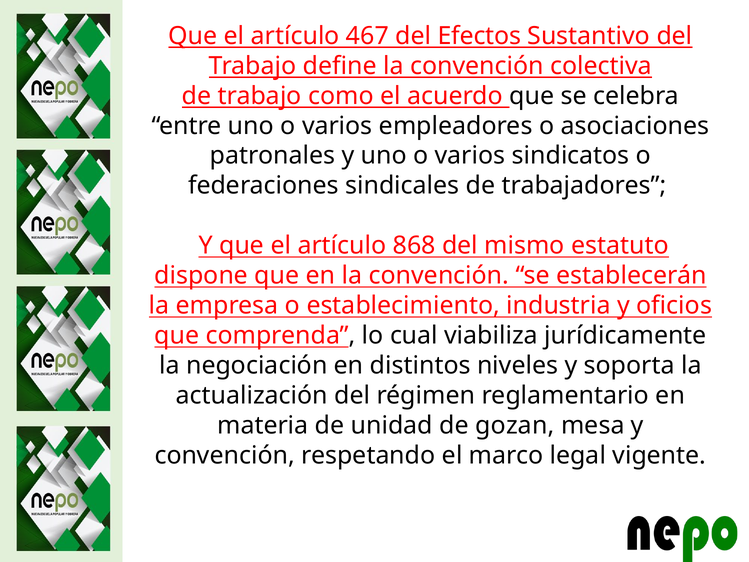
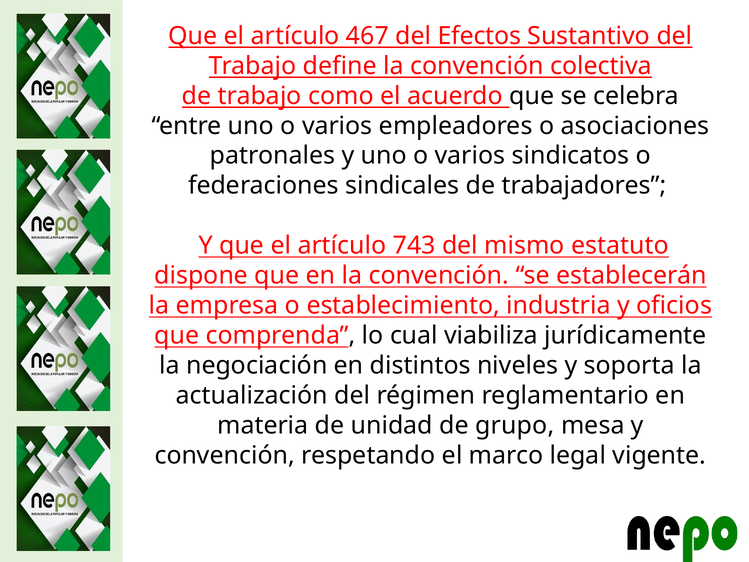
868: 868 -> 743
gozan: gozan -> grupo
